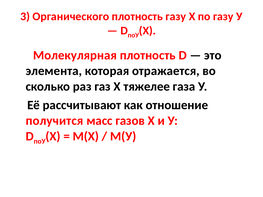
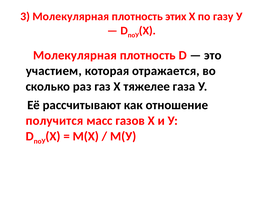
3 Органического: Органического -> Молекулярная
плотность газу: газу -> этих
элемента: элемента -> участием
